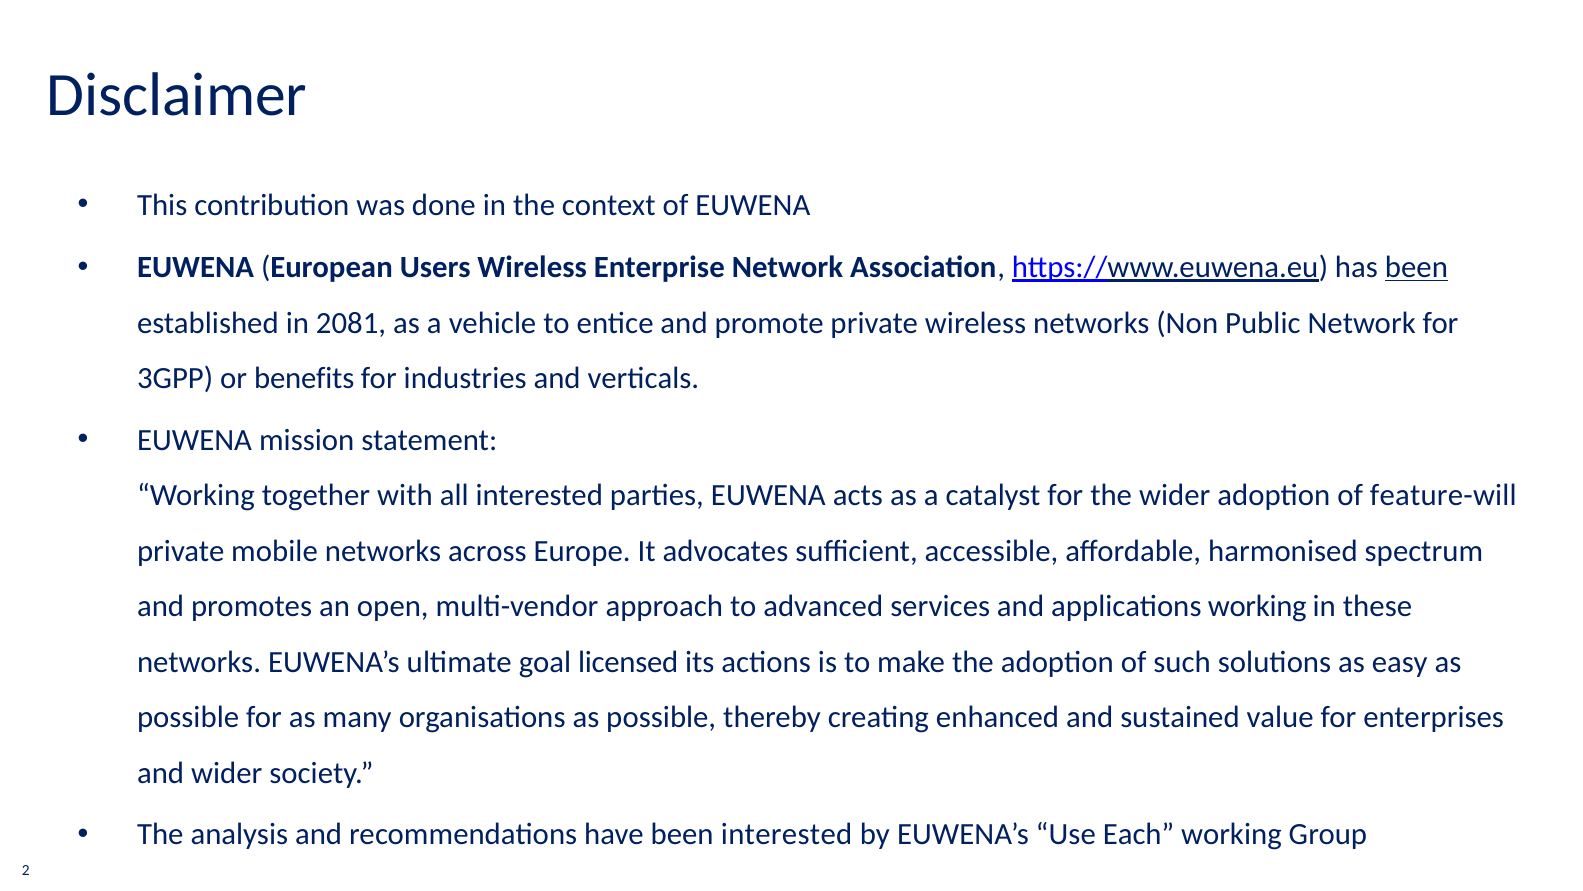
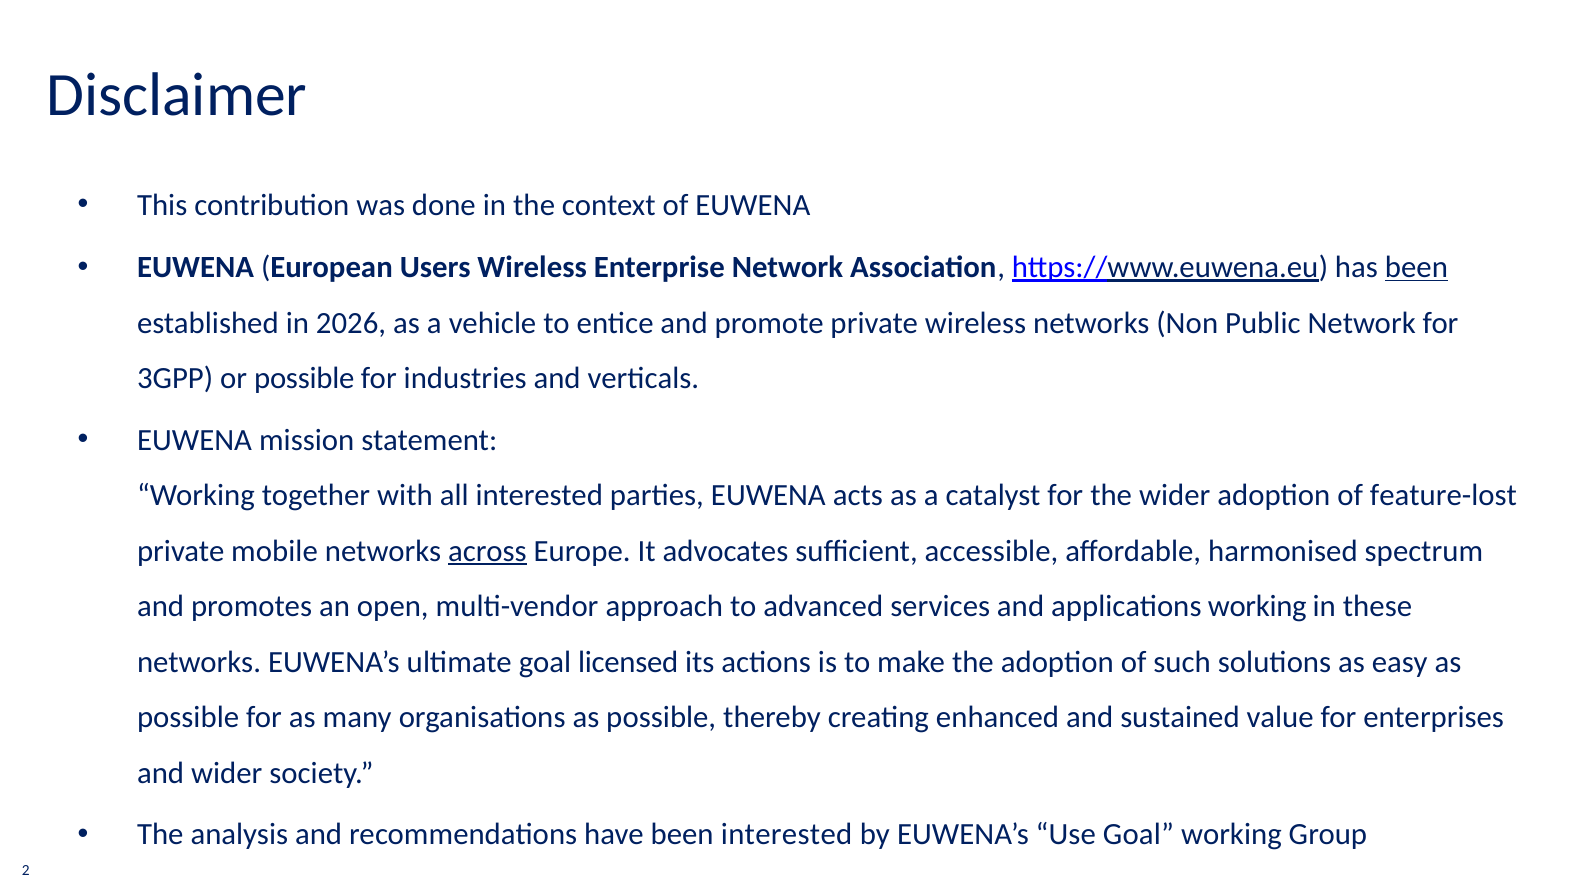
2081: 2081 -> 2026
or benefits: benefits -> possible
feature-will: feature-will -> feature-lost
across underline: none -> present
Use Each: Each -> Goal
